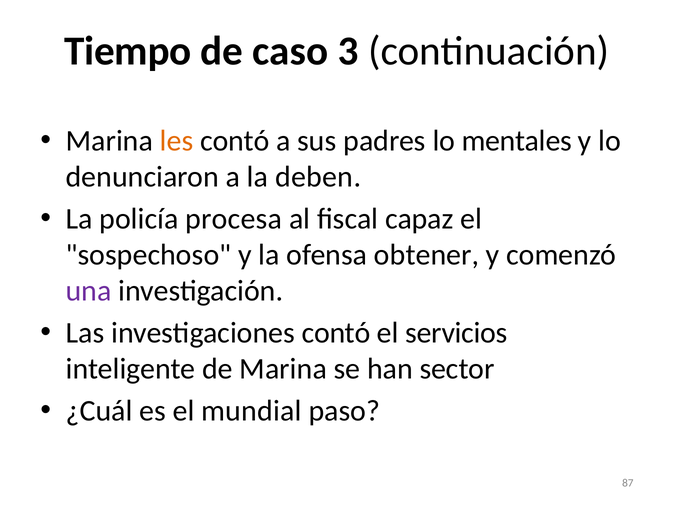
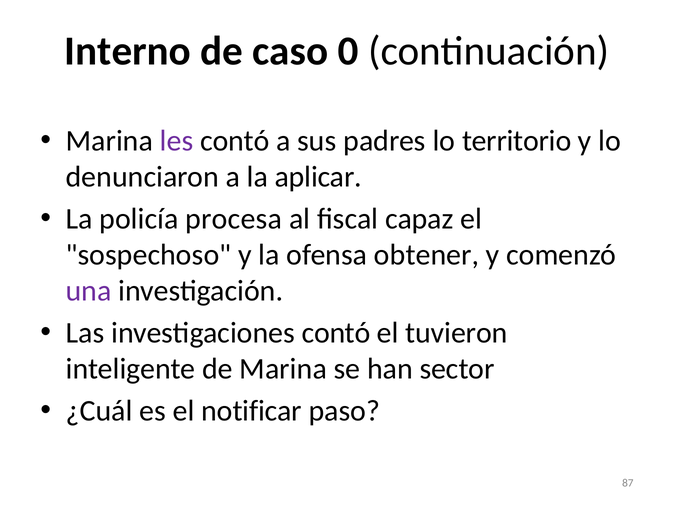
Tiempo: Tiempo -> Interno
3: 3 -> 0
les colour: orange -> purple
mentales: mentales -> territorio
deben: deben -> aplicar
servicios: servicios -> tuvieron
mundial: mundial -> notificar
